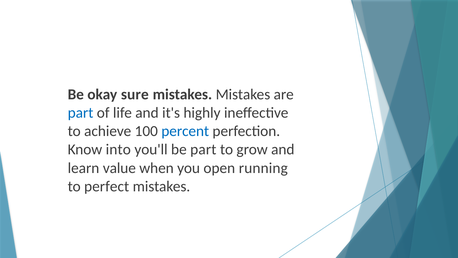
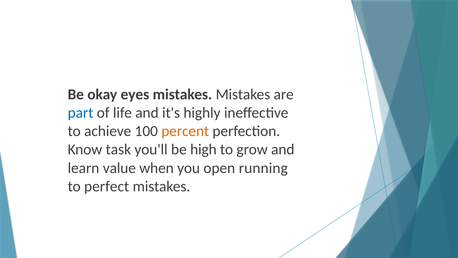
sure: sure -> eyes
percent colour: blue -> orange
into: into -> task
be part: part -> high
